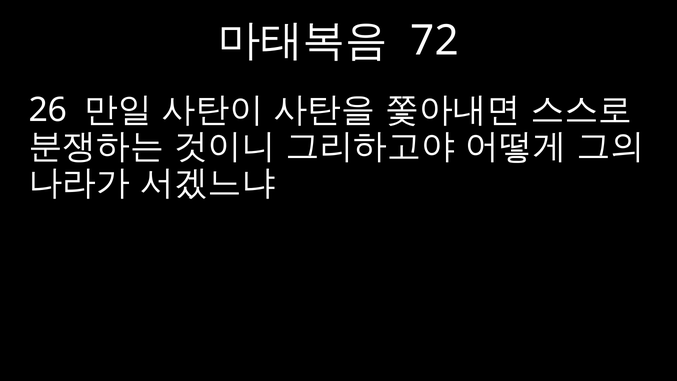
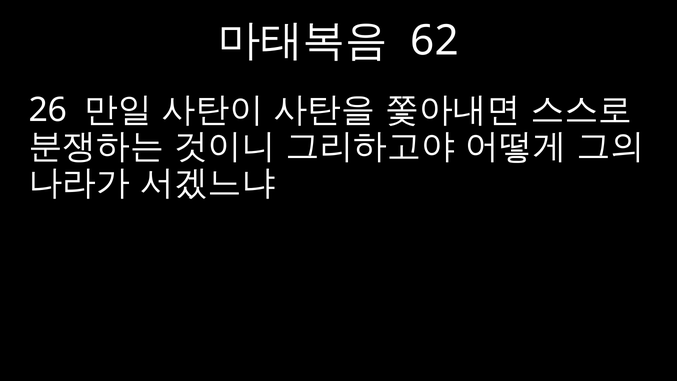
72: 72 -> 62
